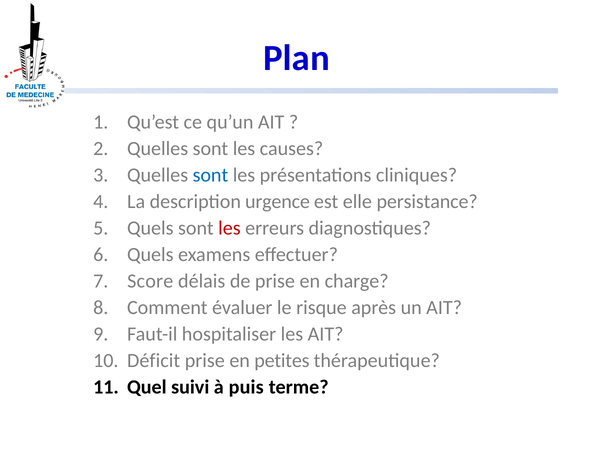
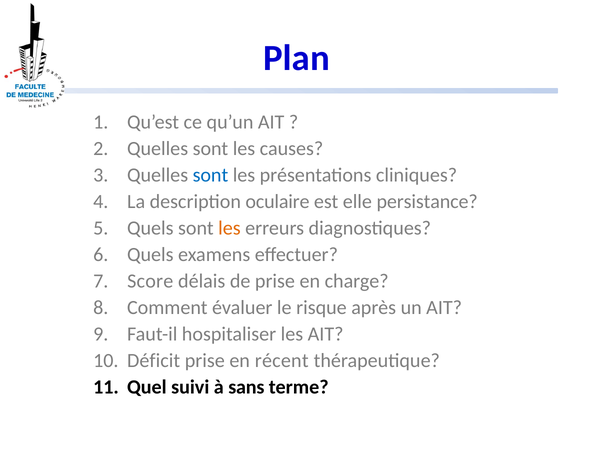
urgence: urgence -> oculaire
les at (229, 228) colour: red -> orange
petites: petites -> récent
puis: puis -> sans
